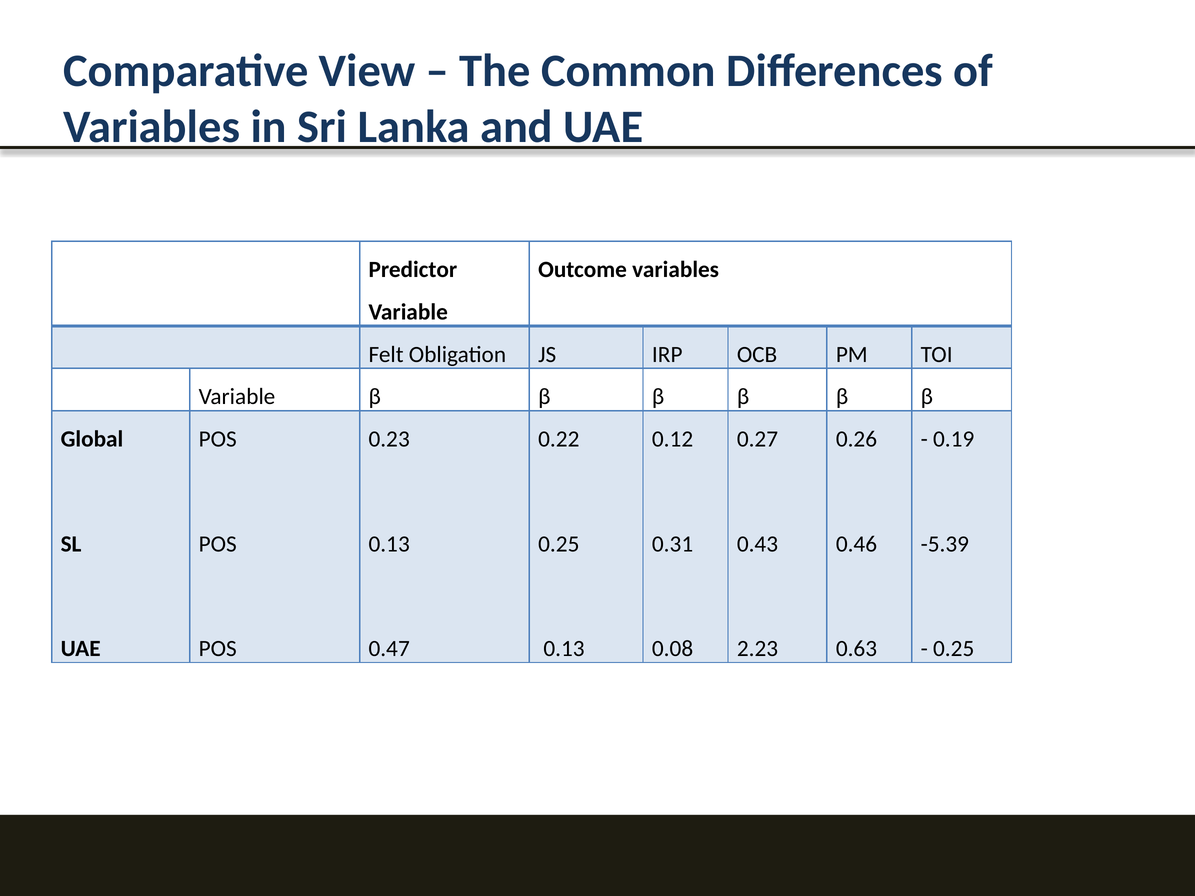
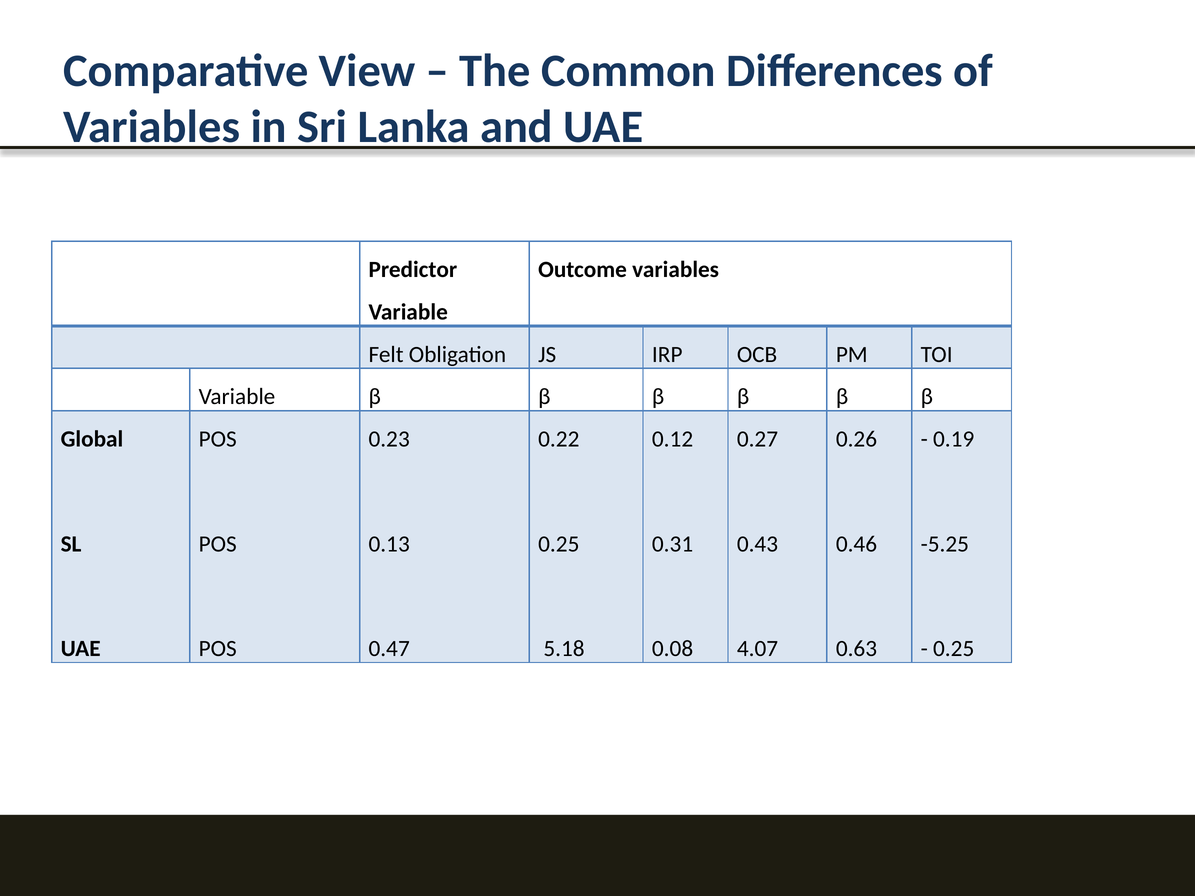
-5.39: -5.39 -> -5.25
0.13 at (564, 649): 0.13 -> 5.18
2.23: 2.23 -> 4.07
